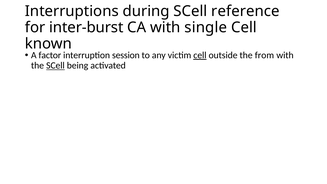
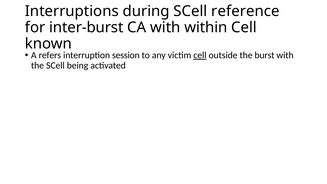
single: single -> within
factor: factor -> refers
from: from -> burst
SCell at (55, 66) underline: present -> none
